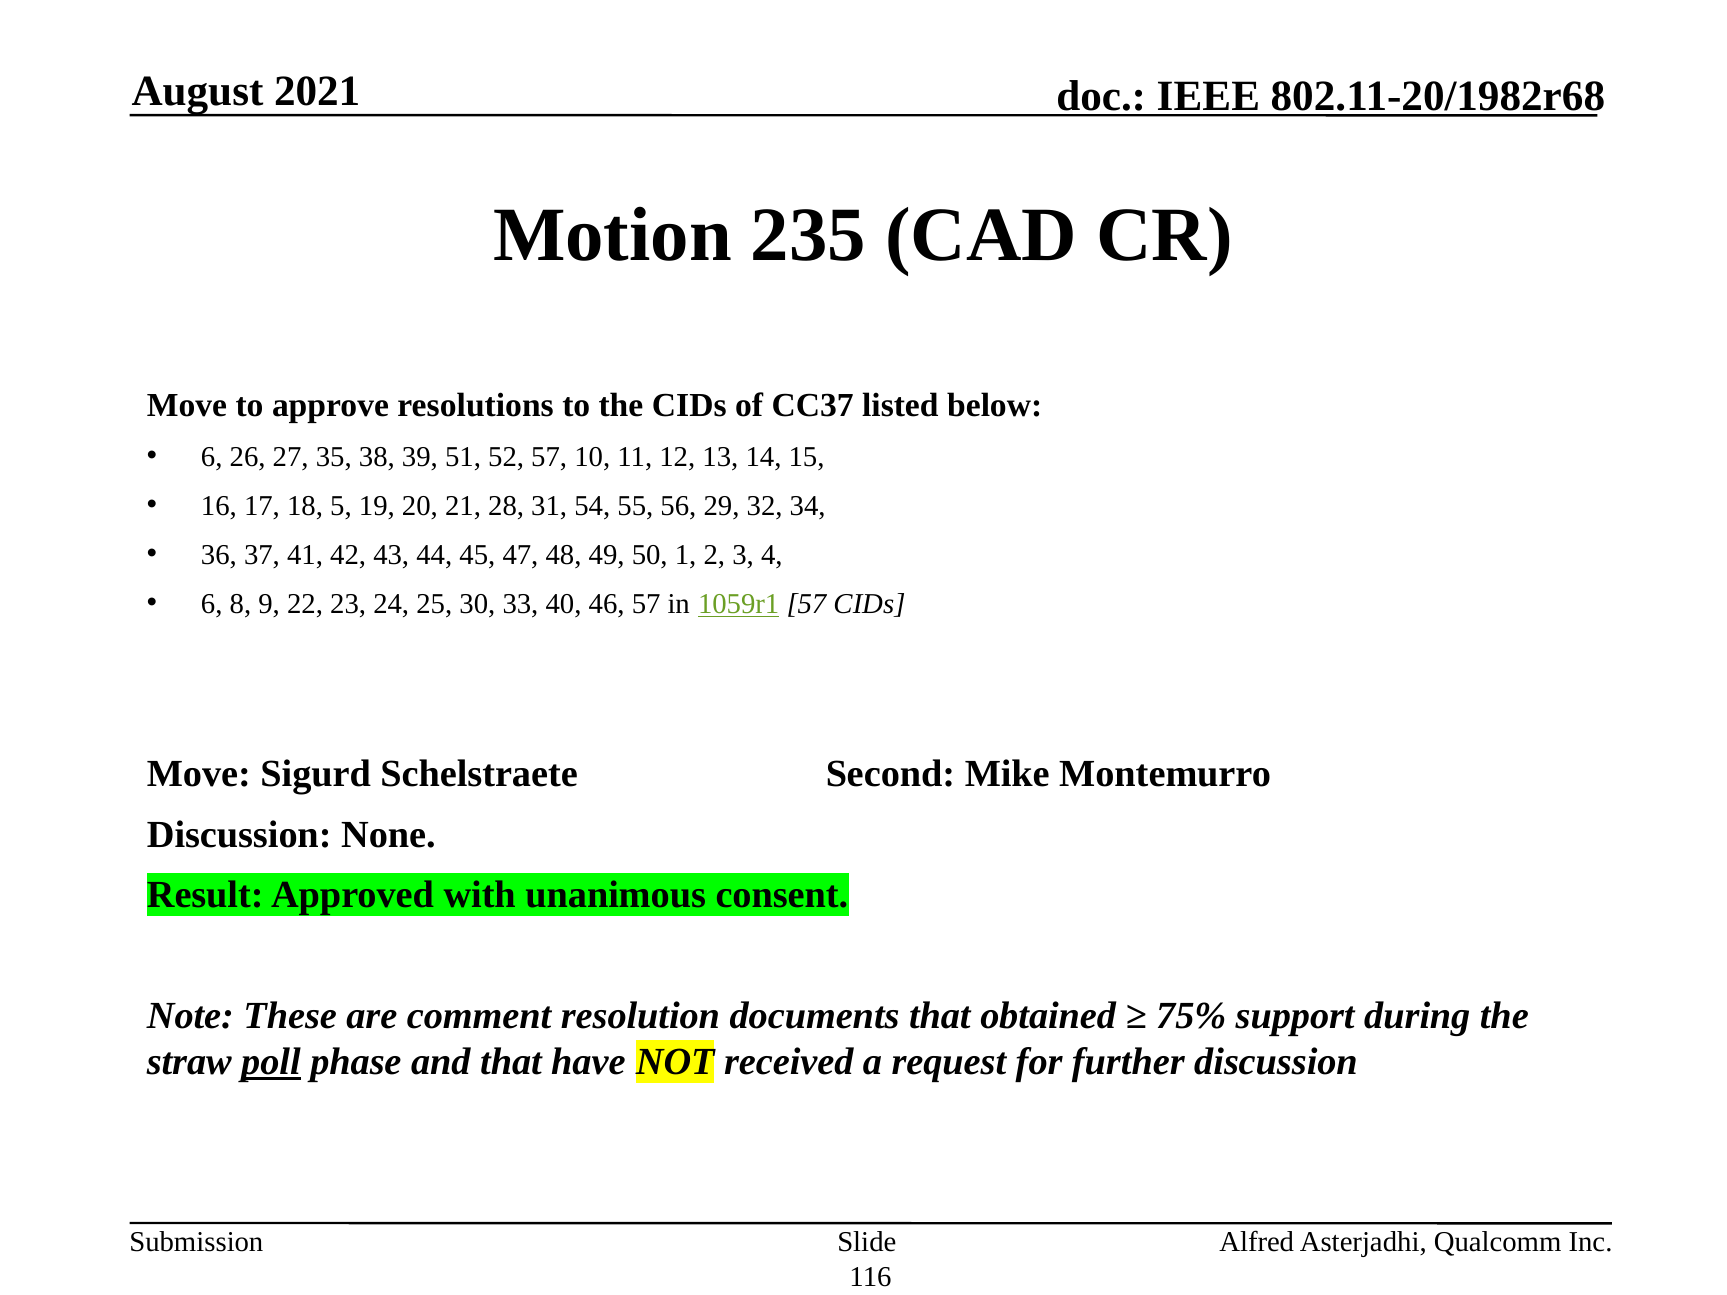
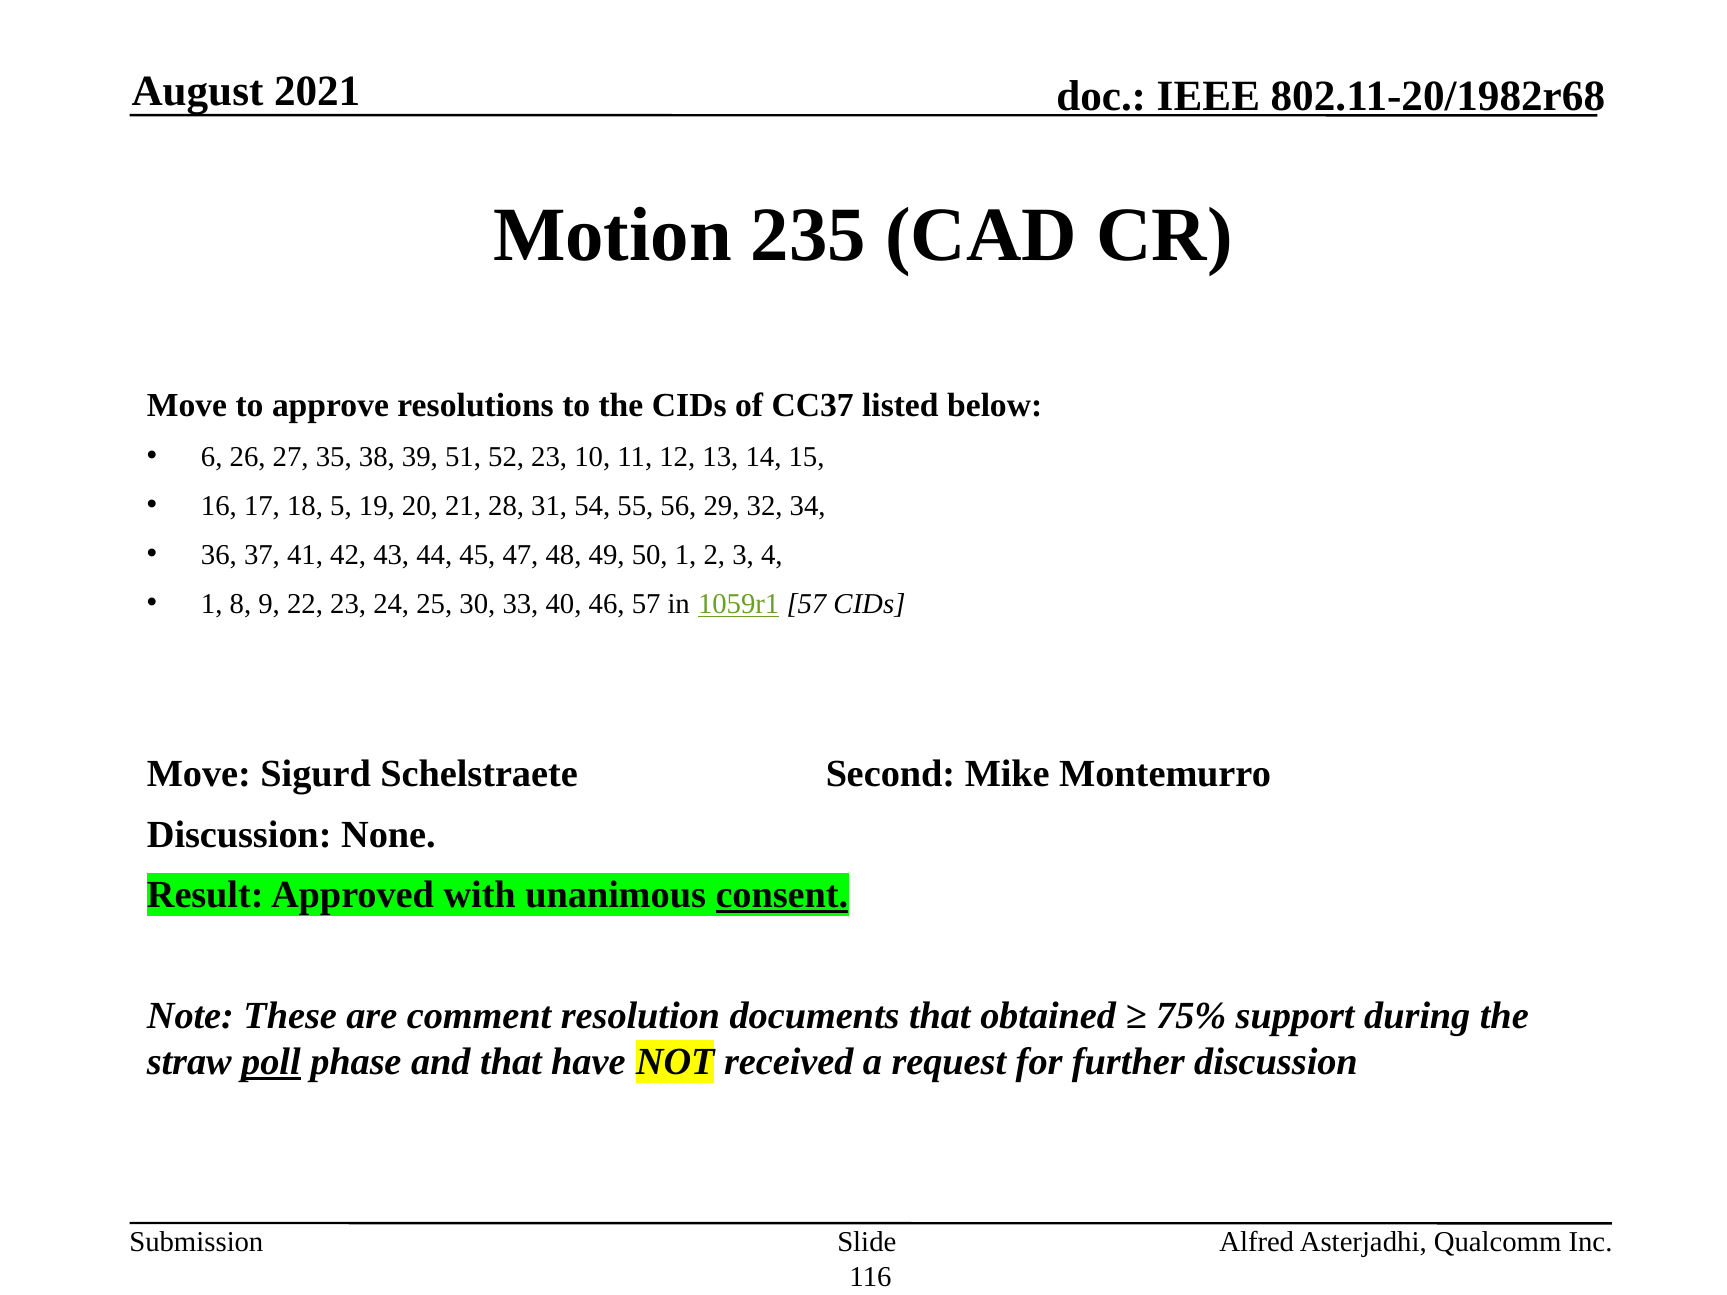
52 57: 57 -> 23
6 at (212, 604): 6 -> 1
consent underline: none -> present
